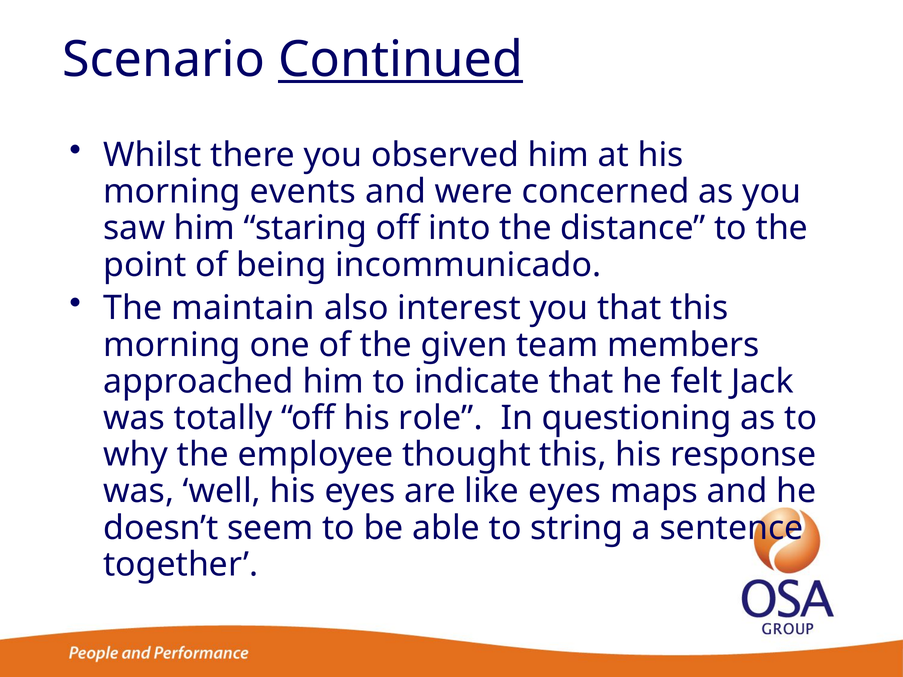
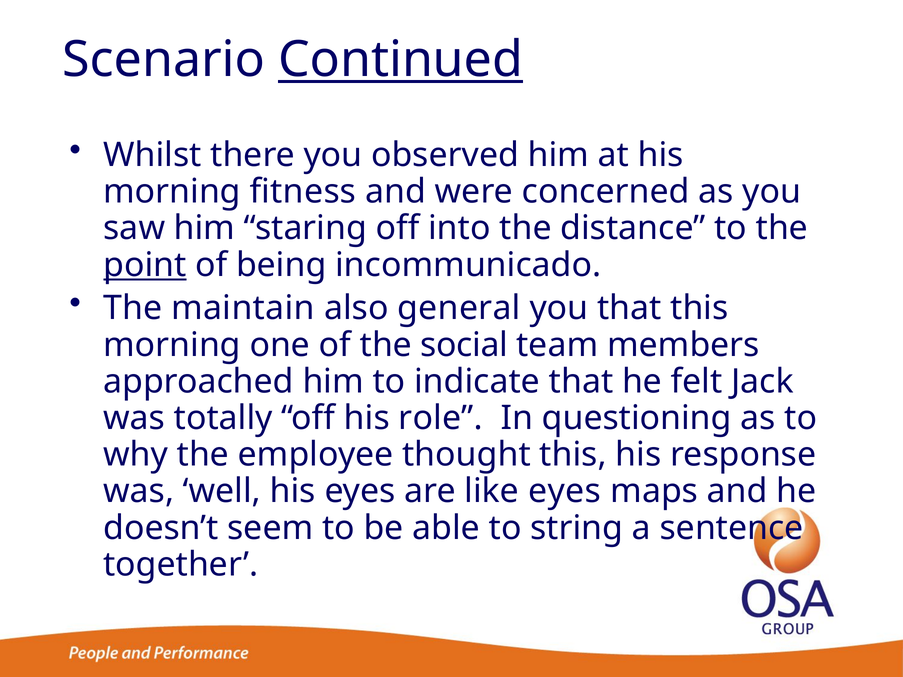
events: events -> fitness
point underline: none -> present
interest: interest -> general
given: given -> social
